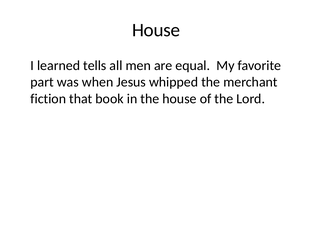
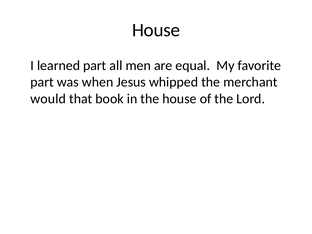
learned tells: tells -> part
fiction: fiction -> would
